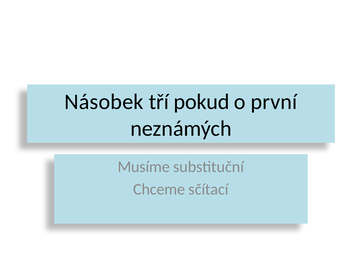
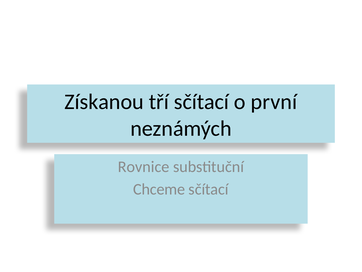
Násobek: Násobek -> Získanou
tří pokud: pokud -> sčítací
Musíme: Musíme -> Rovnice
